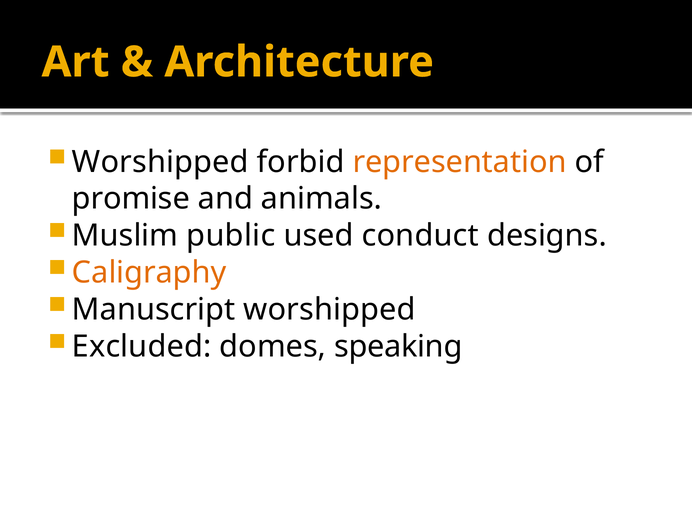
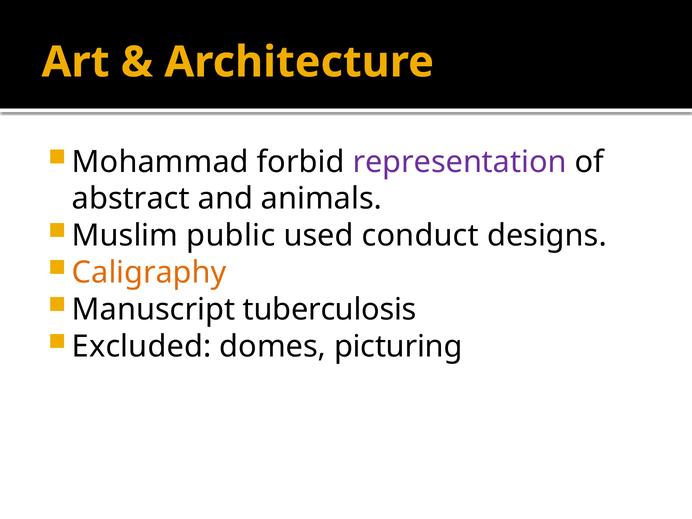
Worshipped at (160, 162): Worshipped -> Mohammad
representation colour: orange -> purple
promise: promise -> abstract
Manuscript worshipped: worshipped -> tuberculosis
speaking: speaking -> picturing
